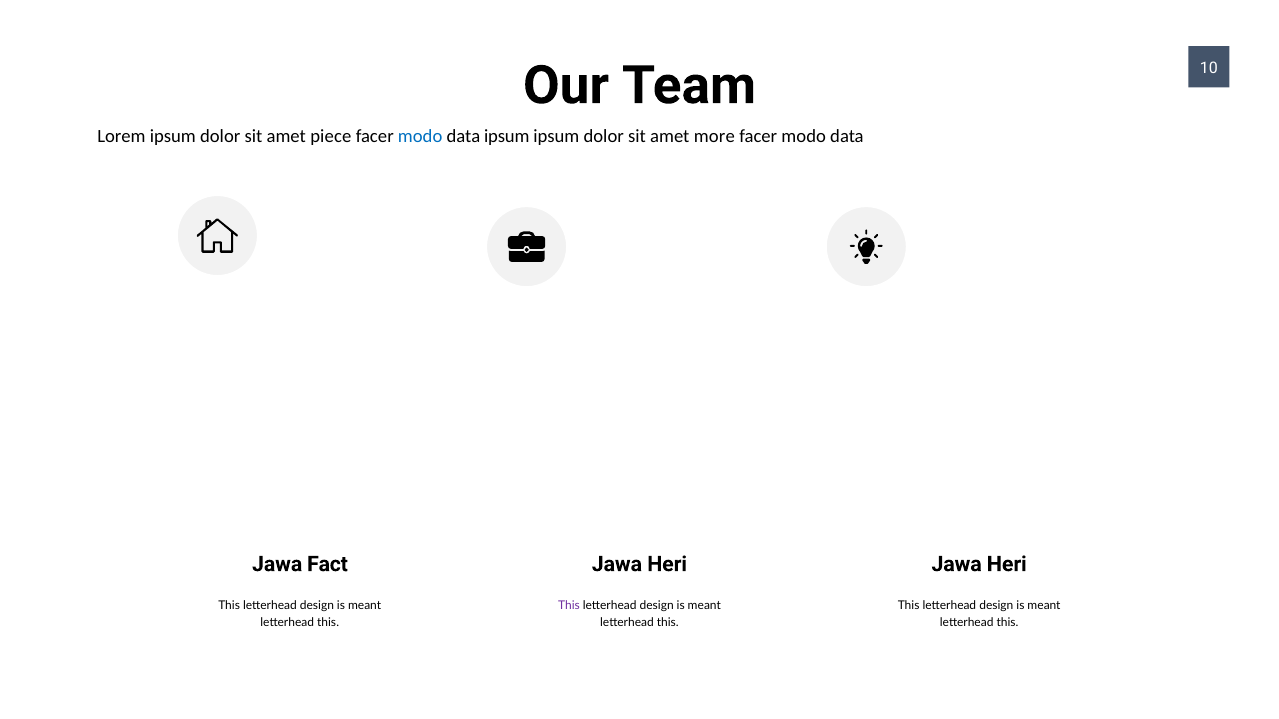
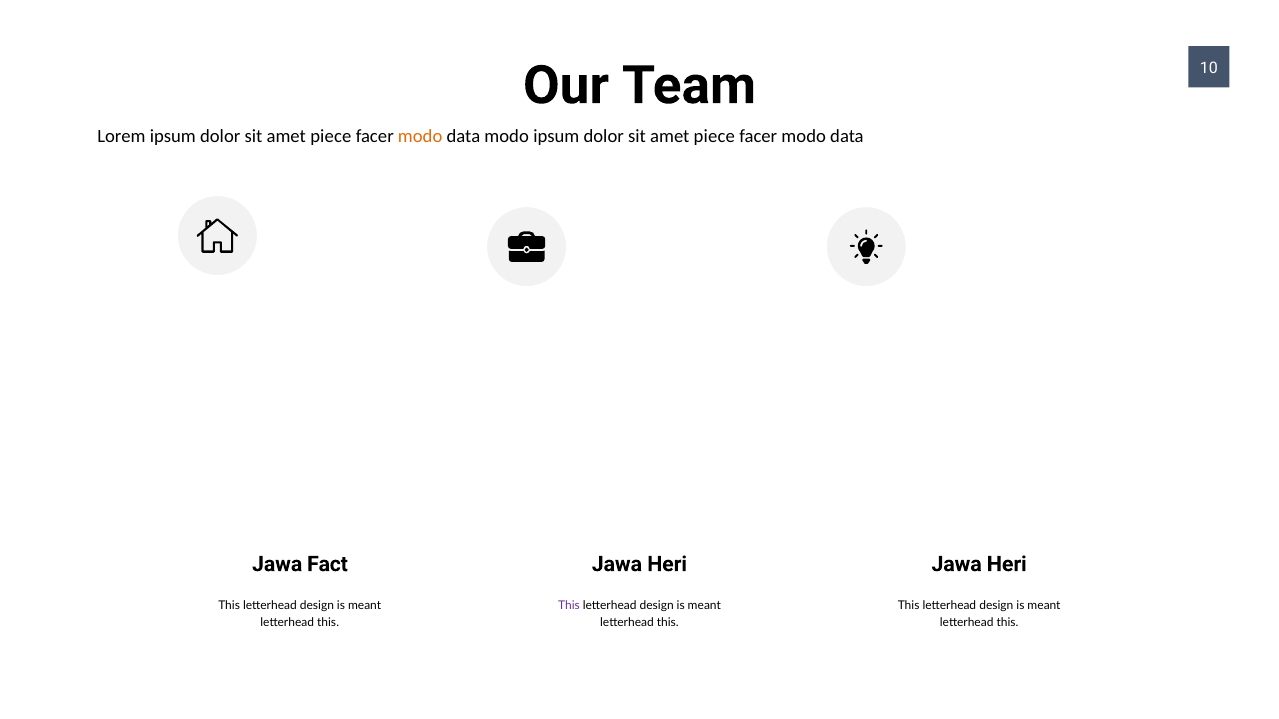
modo at (420, 136) colour: blue -> orange
data ipsum: ipsum -> modo
more at (714, 136): more -> piece
